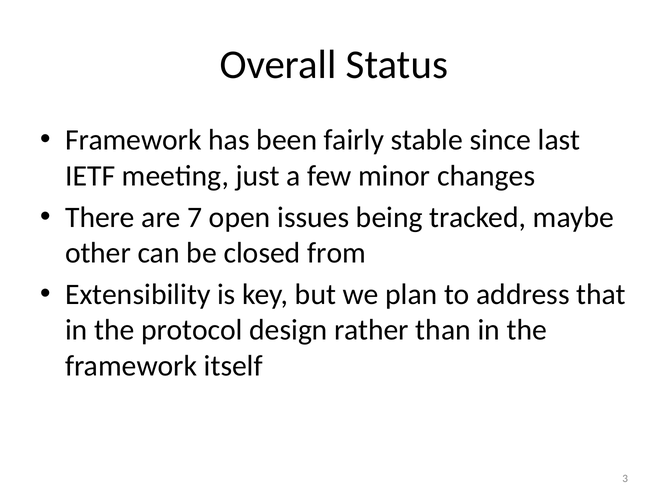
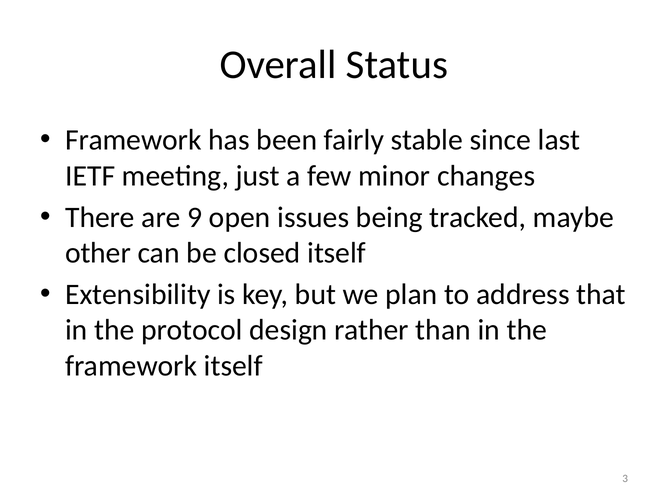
7: 7 -> 9
closed from: from -> itself
